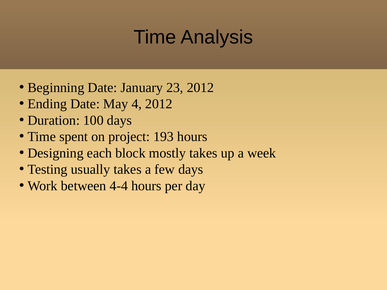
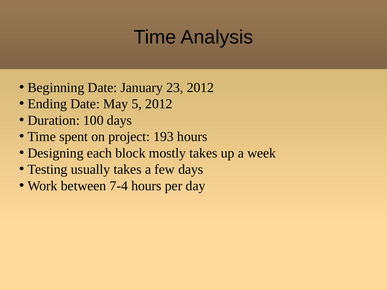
4: 4 -> 5
4-4: 4-4 -> 7-4
